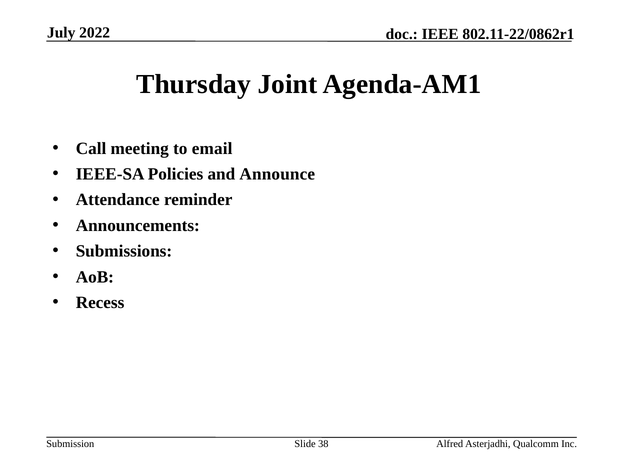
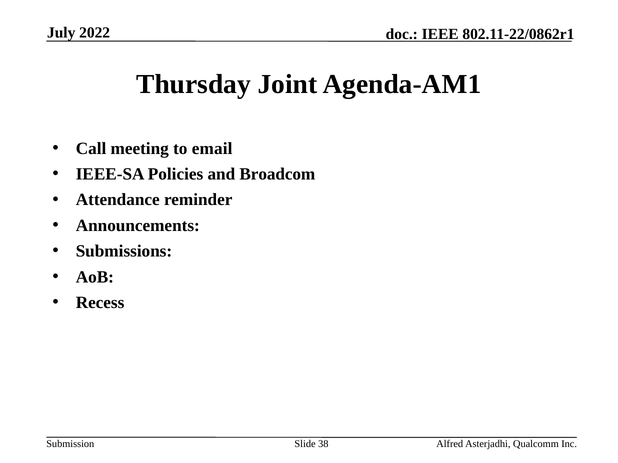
Announce: Announce -> Broadcom
